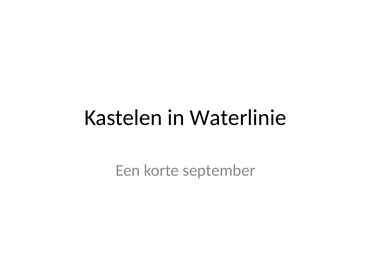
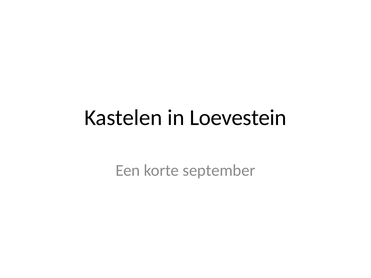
Waterlinie: Waterlinie -> Loevestein
